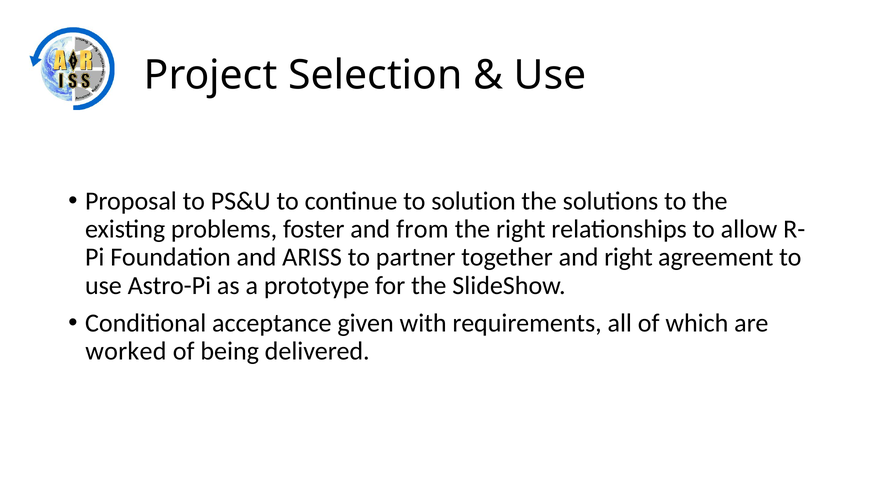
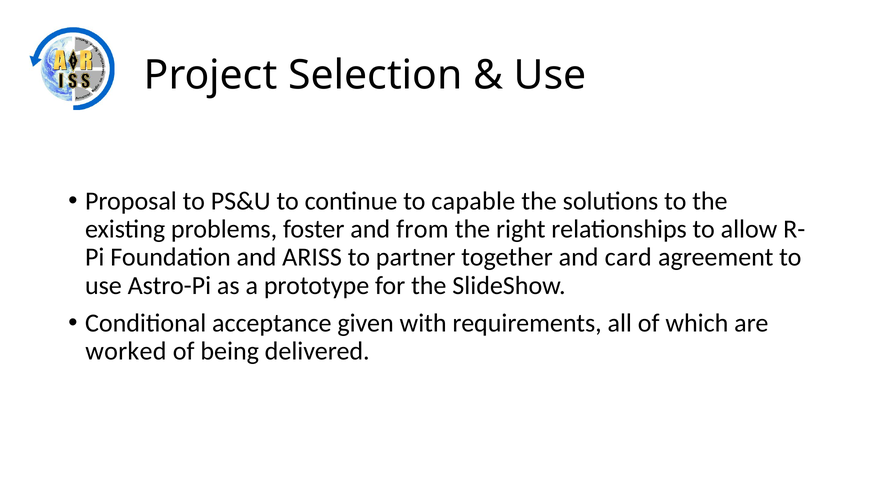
solution: solution -> capable
and right: right -> card
